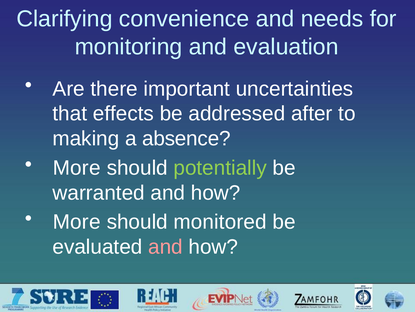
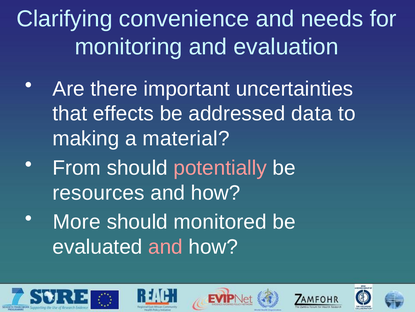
after: after -> data
absence: absence -> material
More at (77, 167): More -> From
potentially colour: light green -> pink
warranted: warranted -> resources
